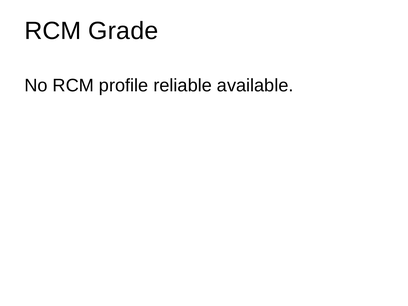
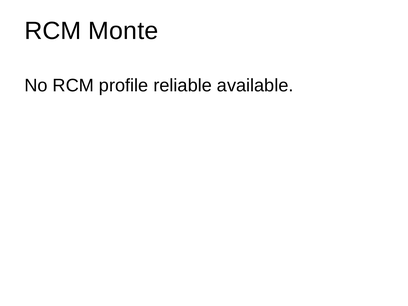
Grade: Grade -> Monte
